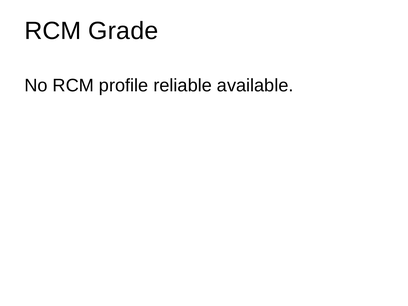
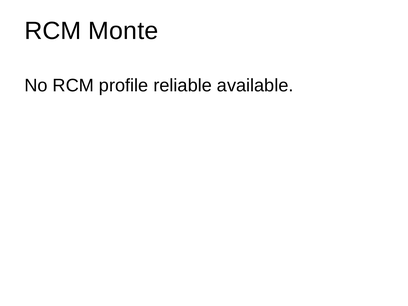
Grade: Grade -> Monte
